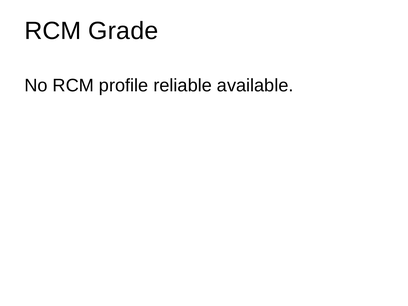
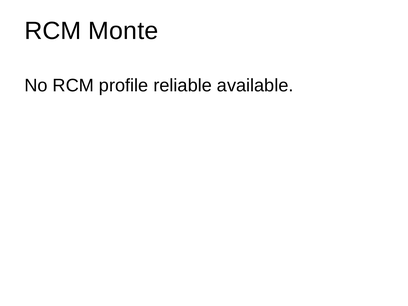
Grade: Grade -> Monte
